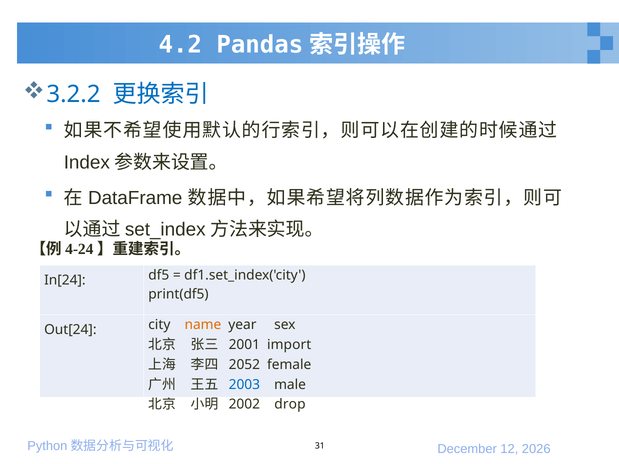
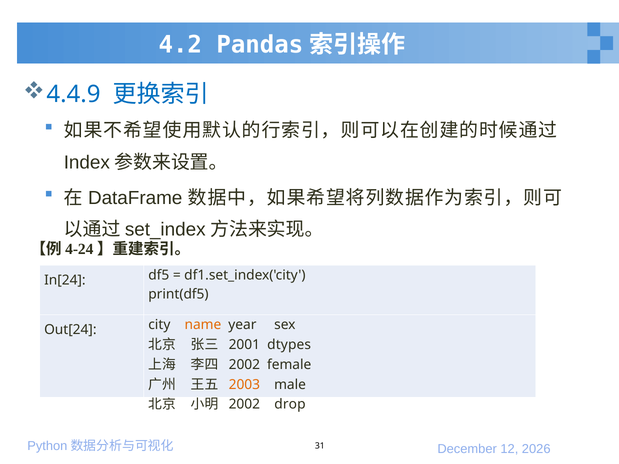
3.2.2: 3.2.2 -> 4.4.9
import: import -> dtypes
2052 at (244, 365): 2052 -> 2002
2003 colour: blue -> orange
